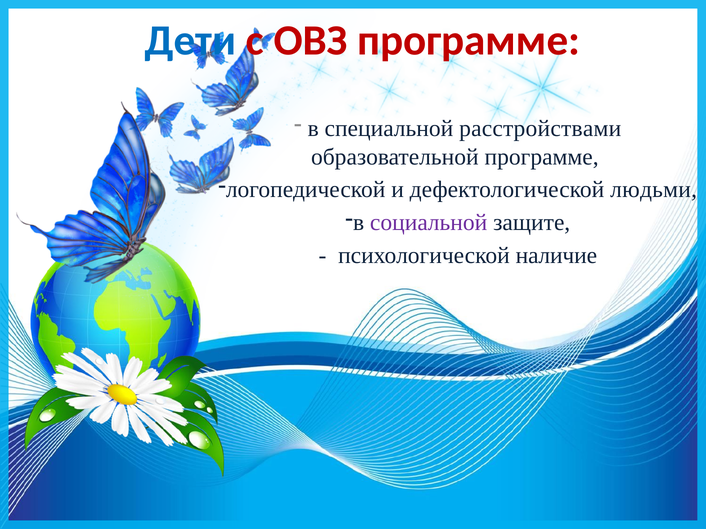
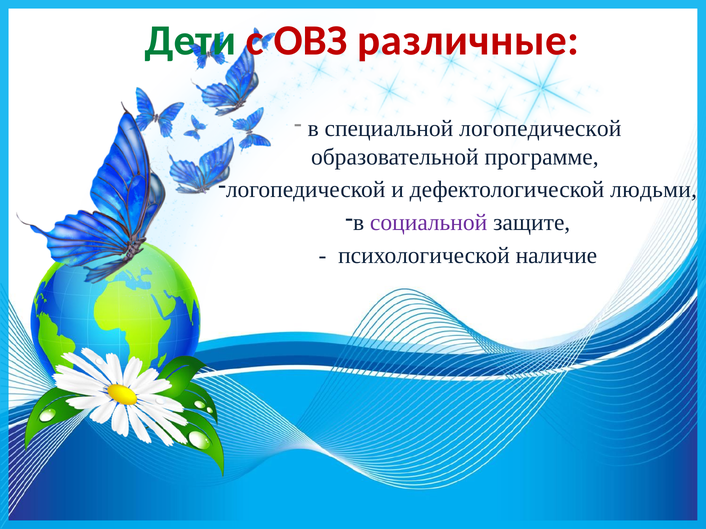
Дети colour: blue -> green
ОВЗ программе: программе -> различные
специальной расстройствами: расстройствами -> логопедической
